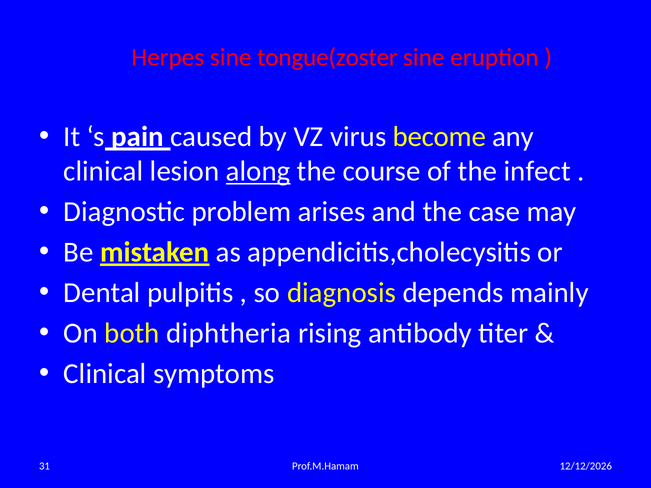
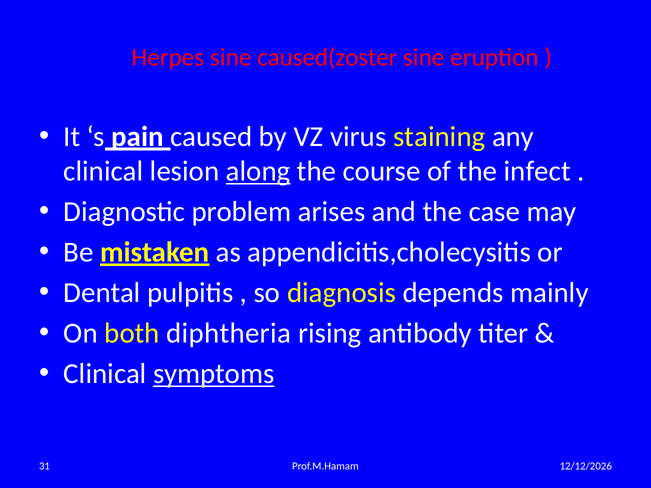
tongue(zoster: tongue(zoster -> caused(zoster
become: become -> staining
symptoms underline: none -> present
